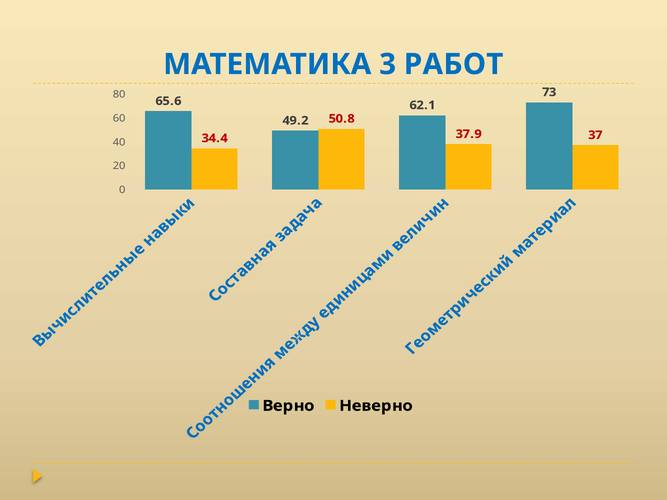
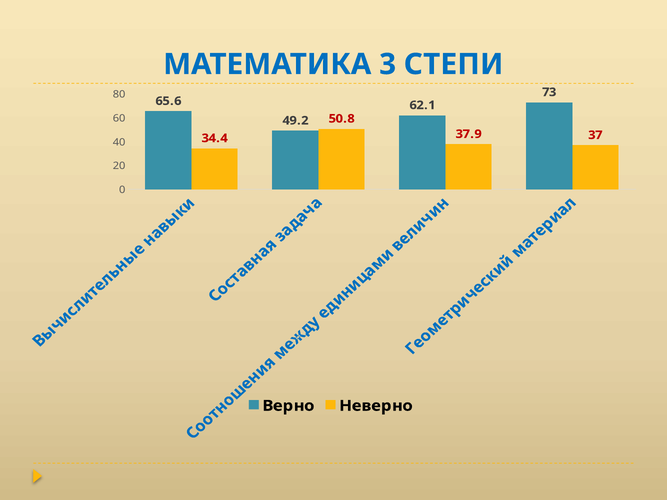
РАБОТ: РАБОТ -> СТЕПИ
